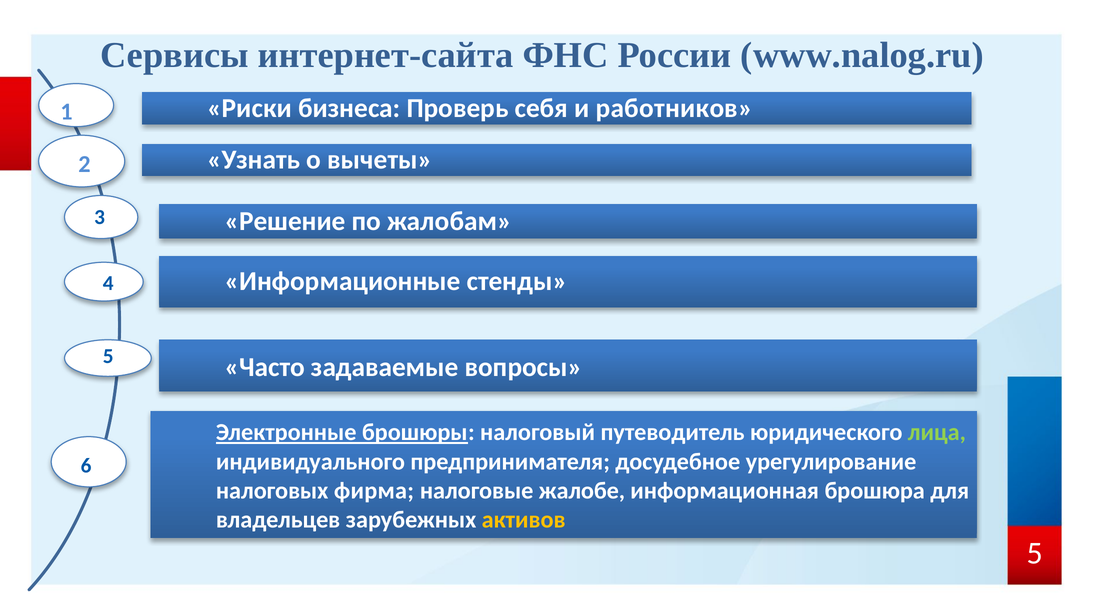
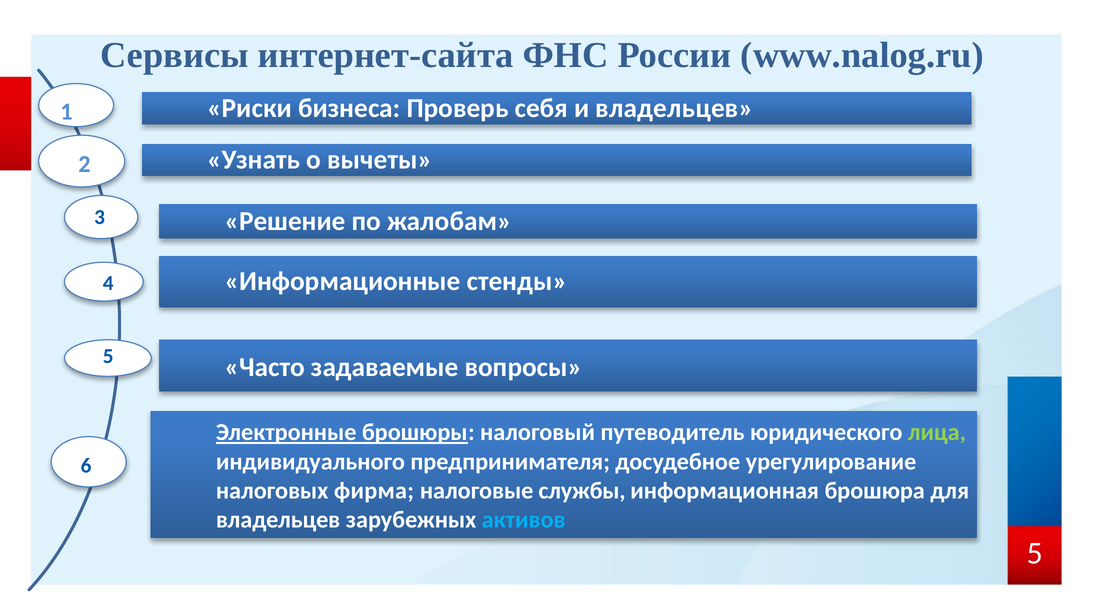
и работников: работников -> владельцев
жалобе: жалобе -> службы
активов colour: yellow -> light blue
